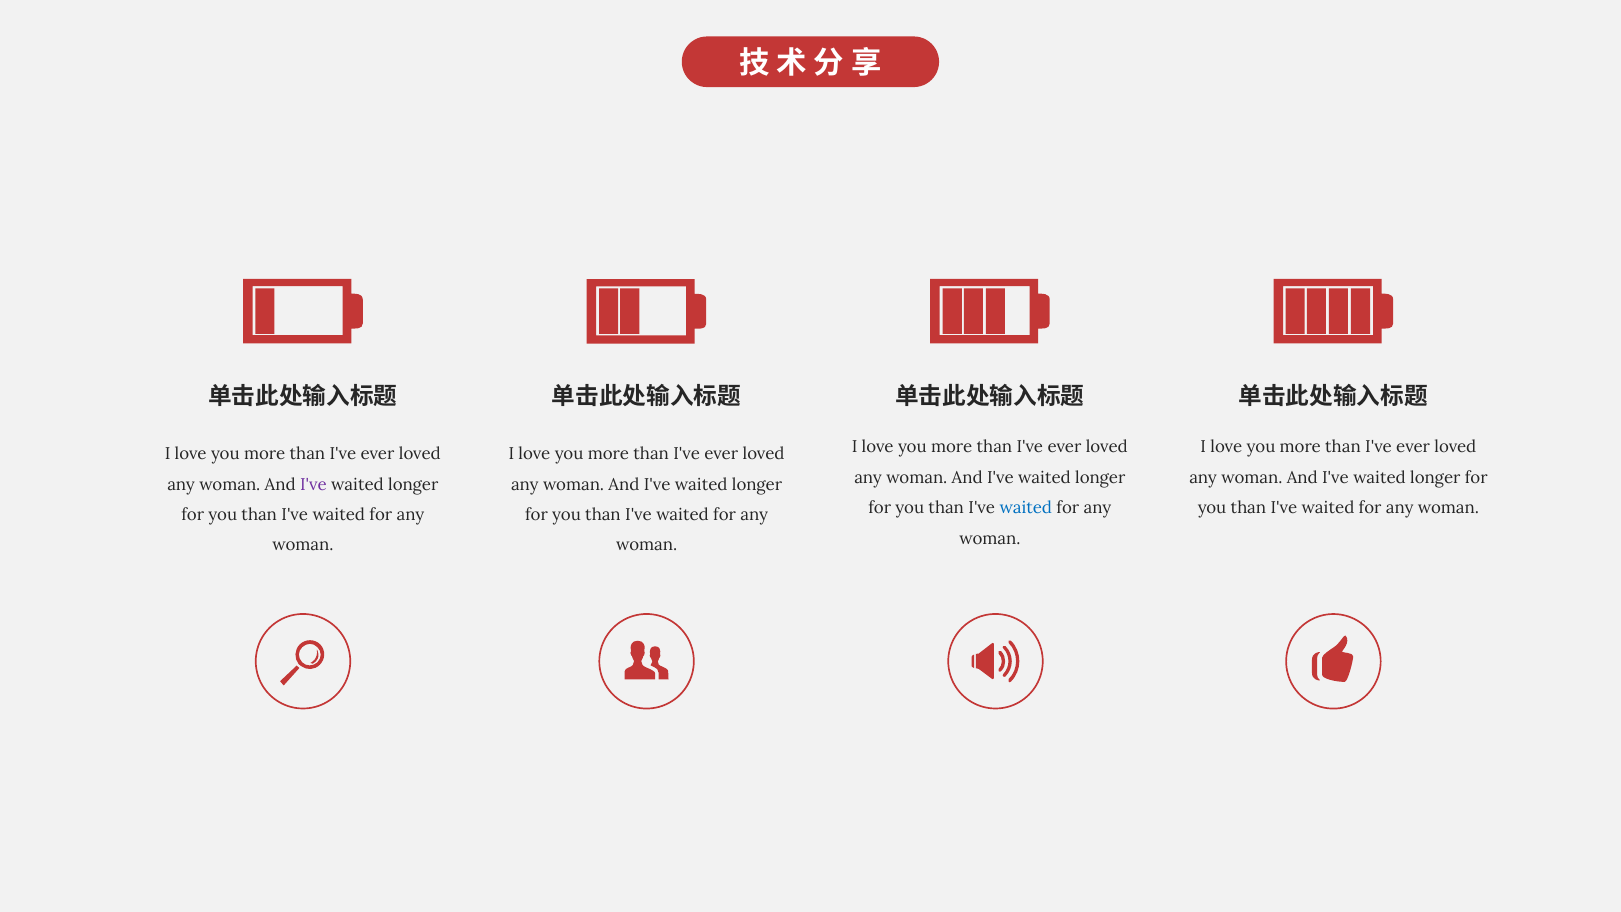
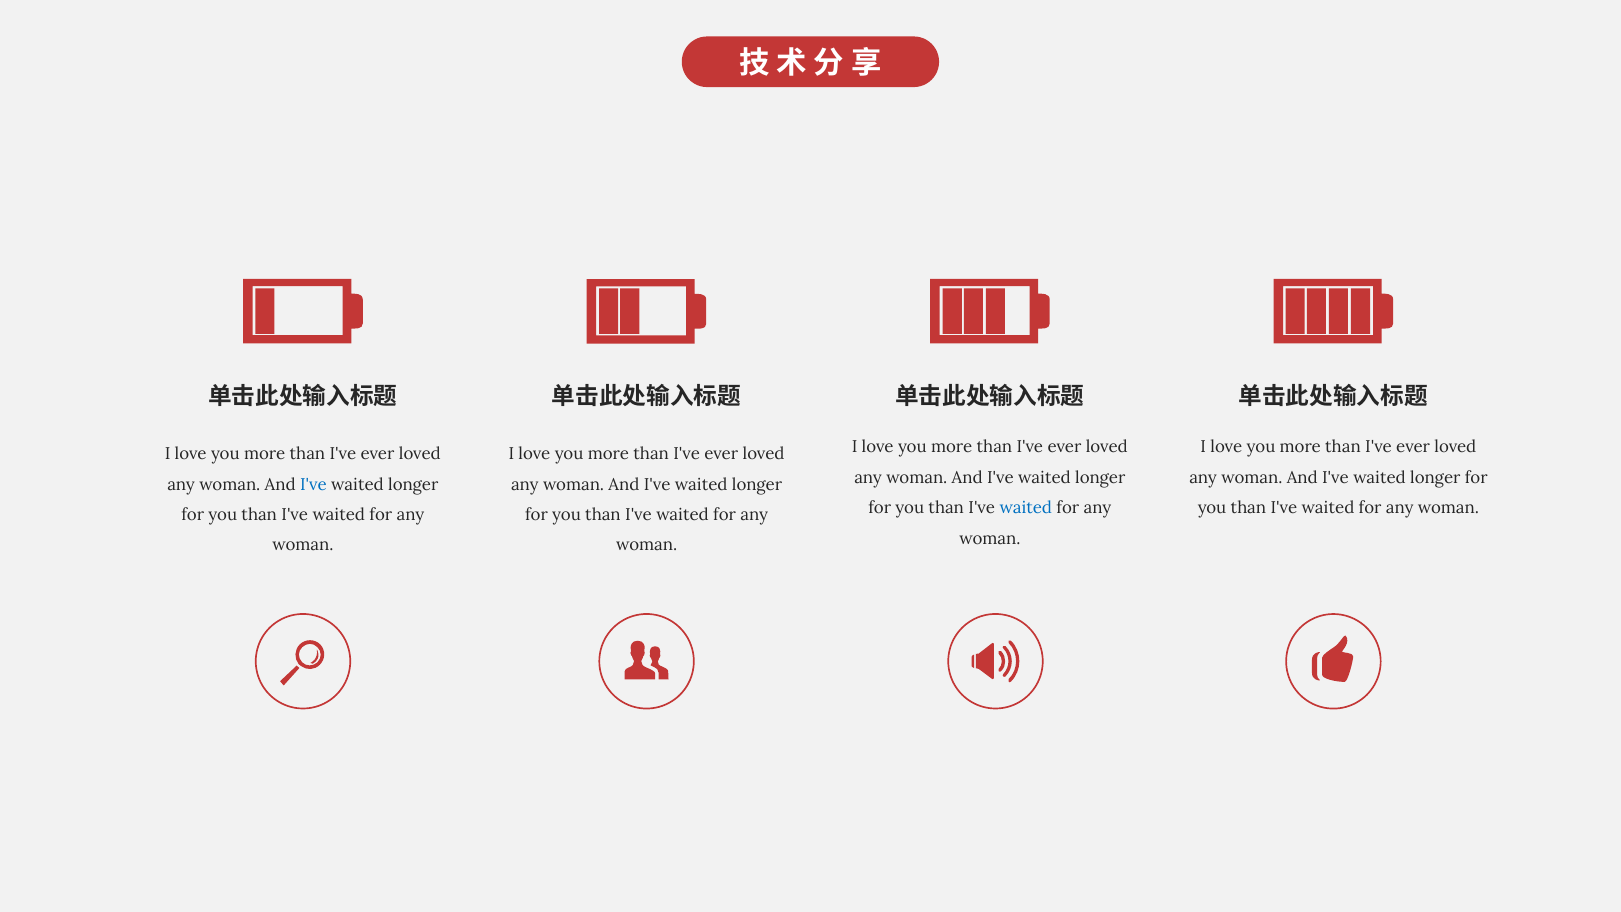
I've at (313, 484) colour: purple -> blue
